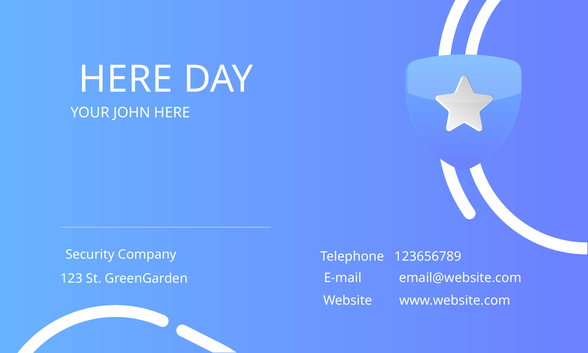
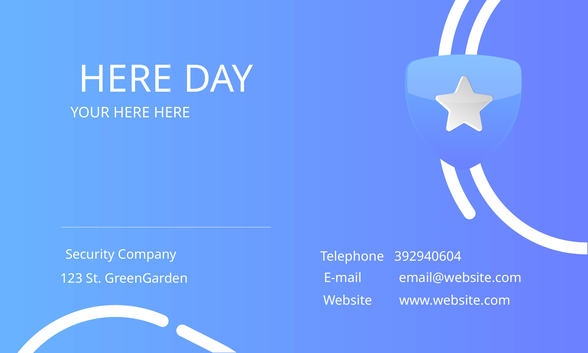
YOUR JOHN: JOHN -> HERE
123656789: 123656789 -> 392940604
